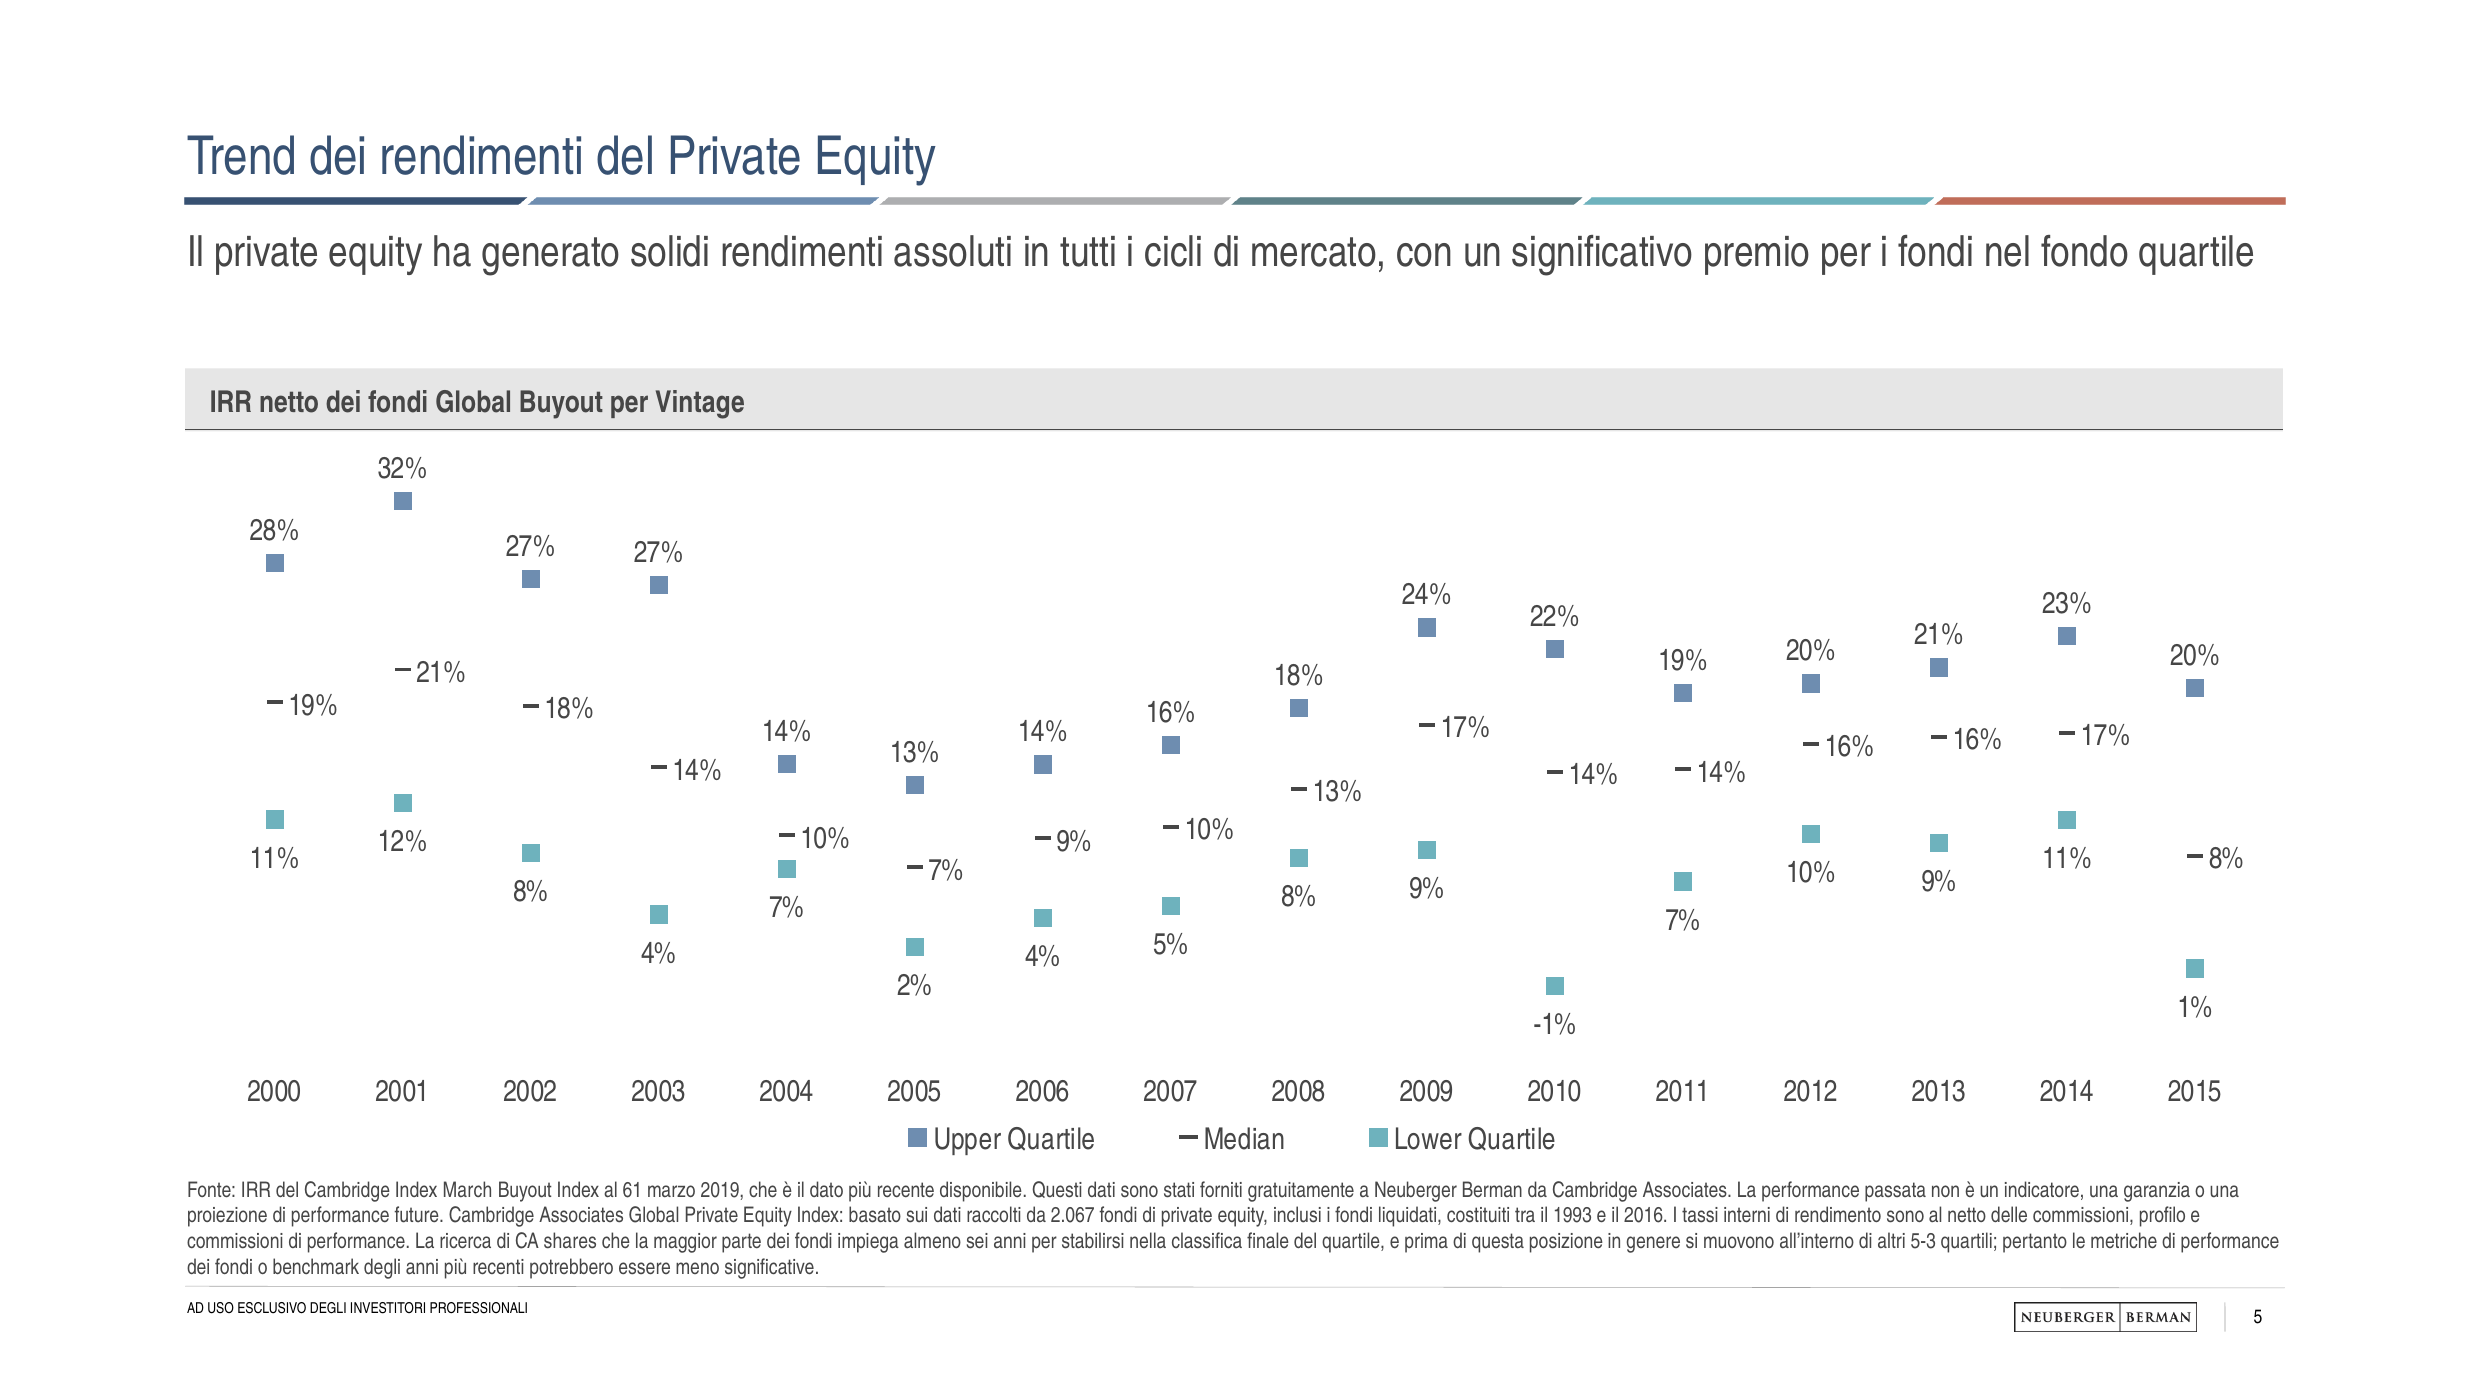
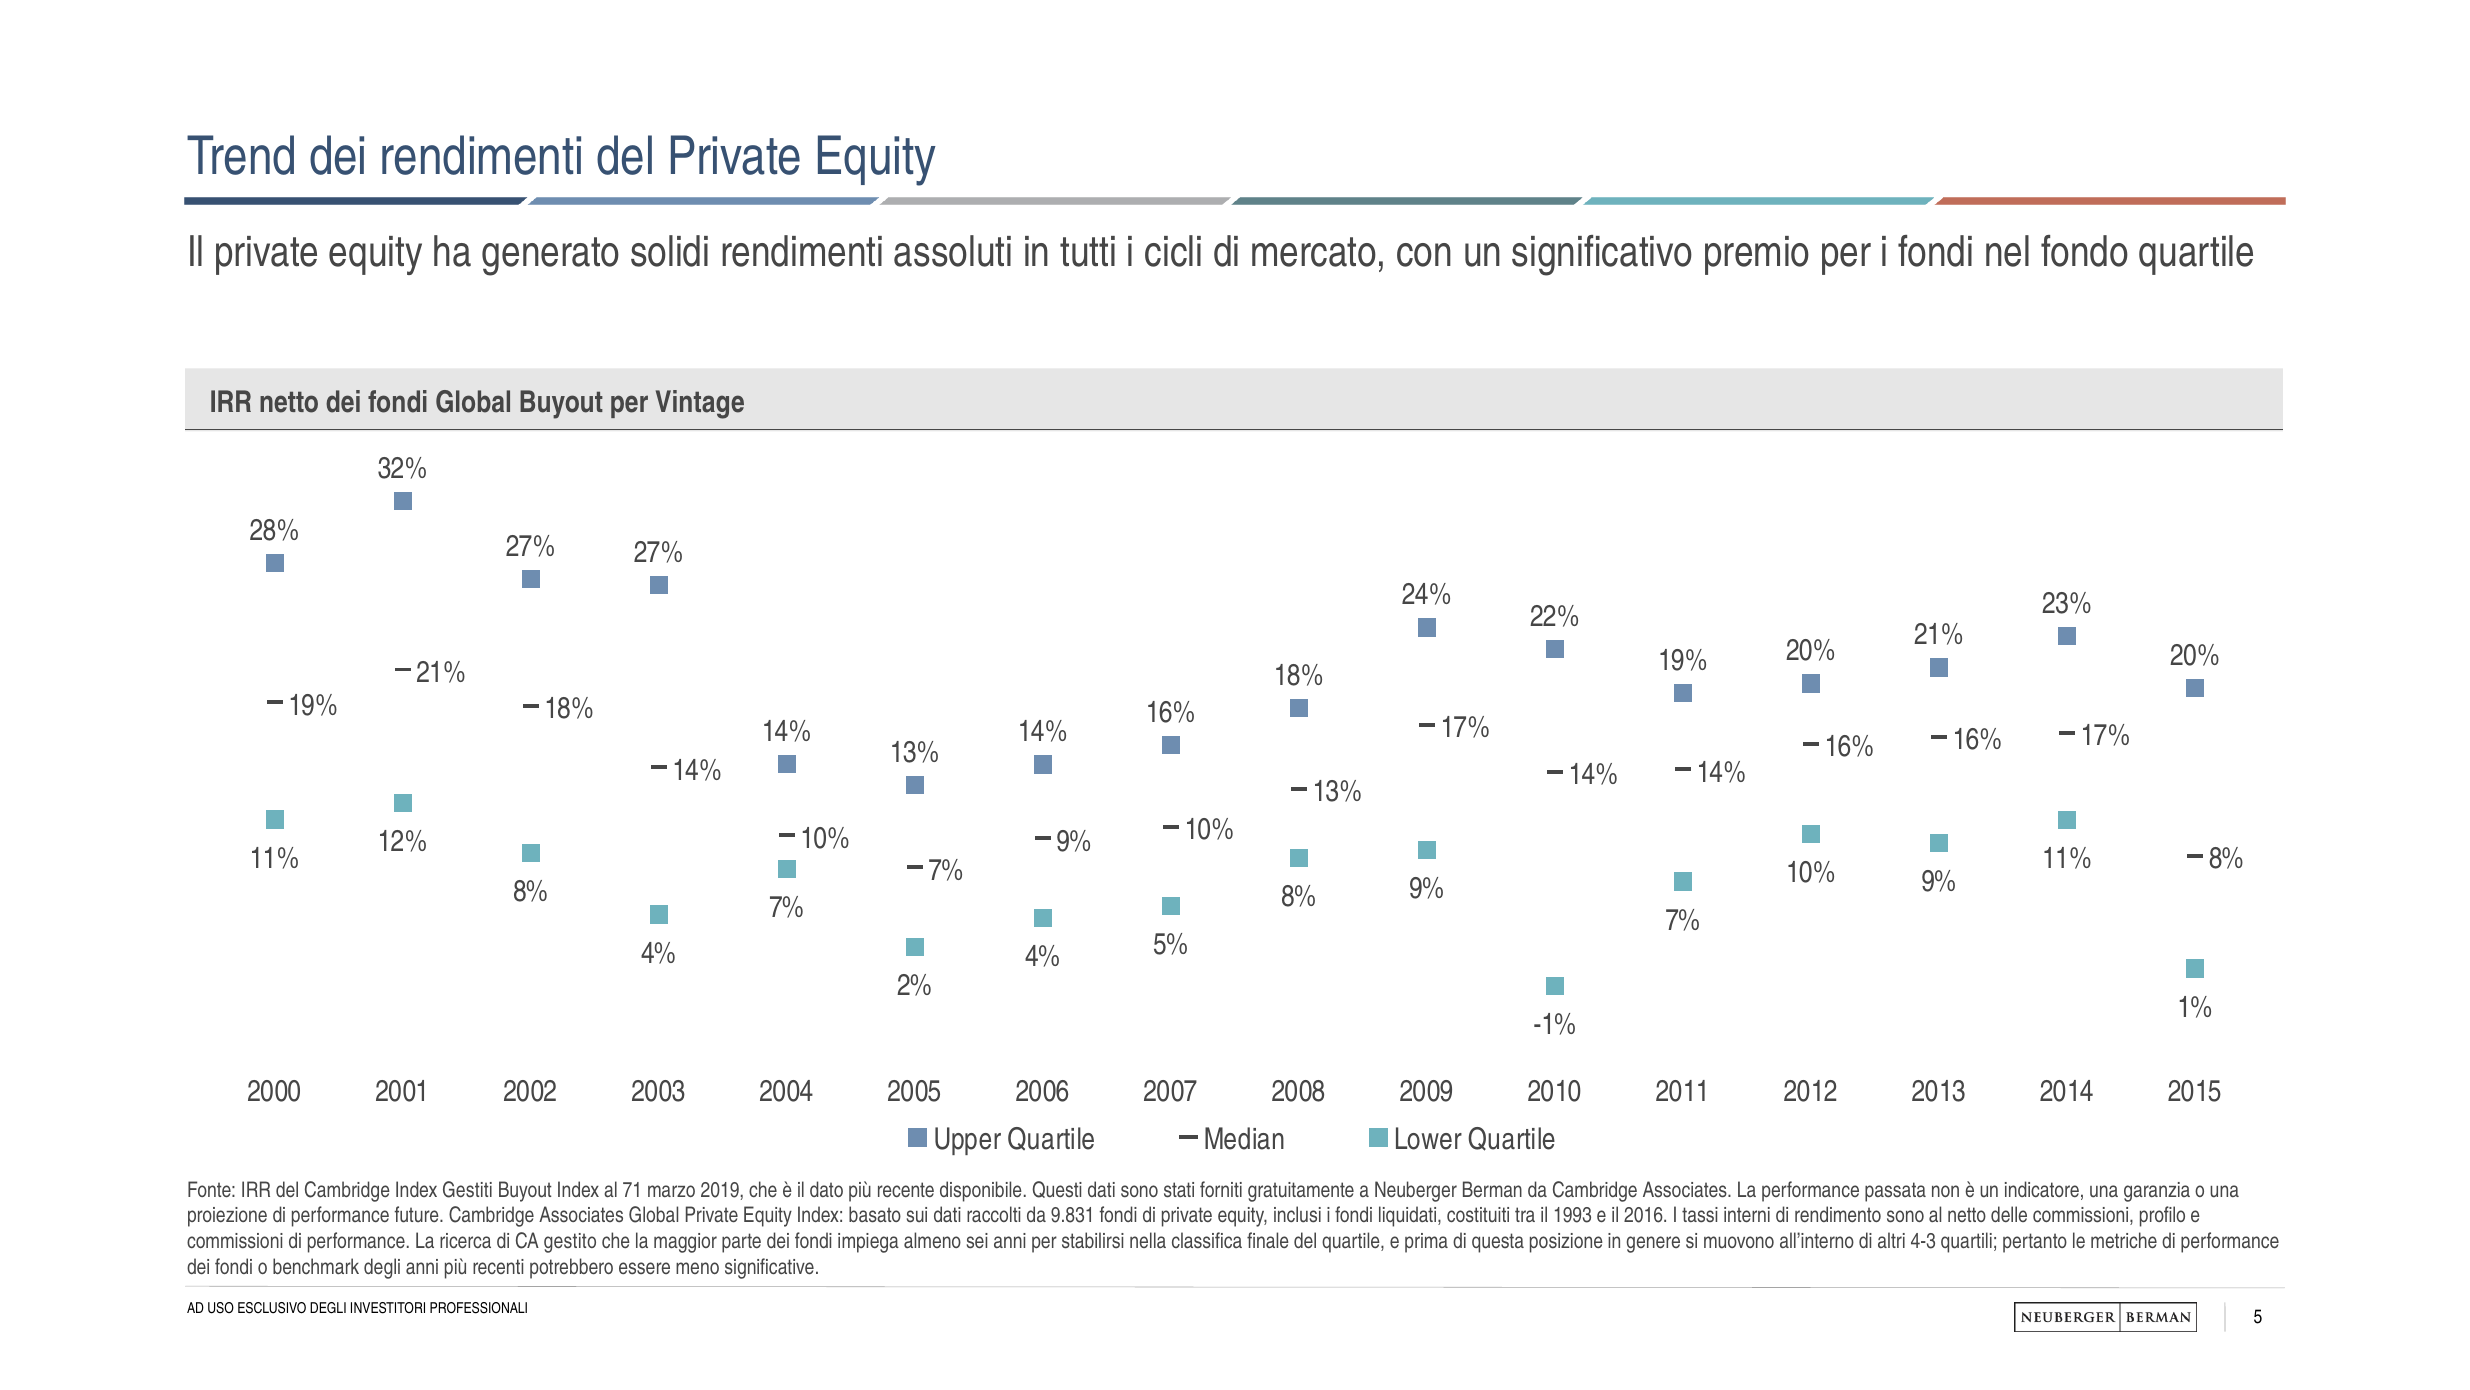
March: March -> Gestiti
61: 61 -> 71
2.067: 2.067 -> 9.831
shares: shares -> gestito
5-3: 5-3 -> 4-3
